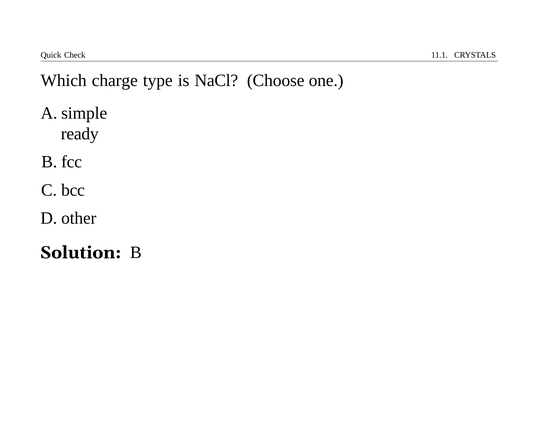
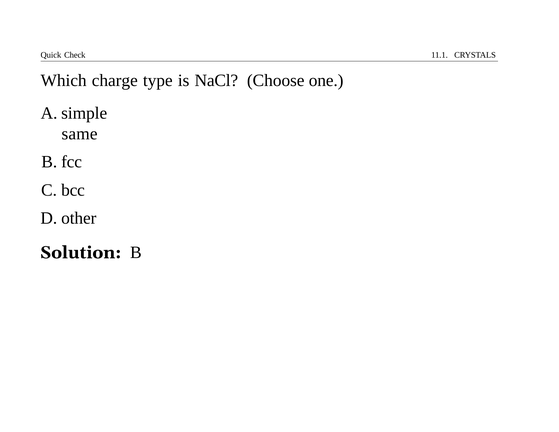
ready: ready -> same
